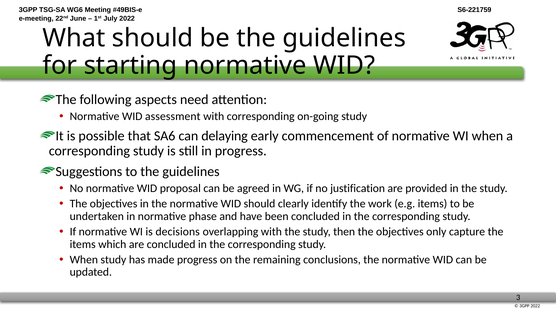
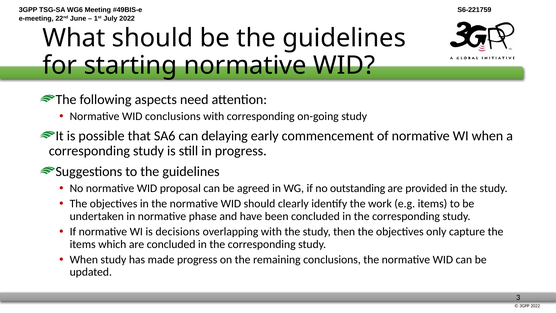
WID assessment: assessment -> conclusions
justification: justification -> outstanding
